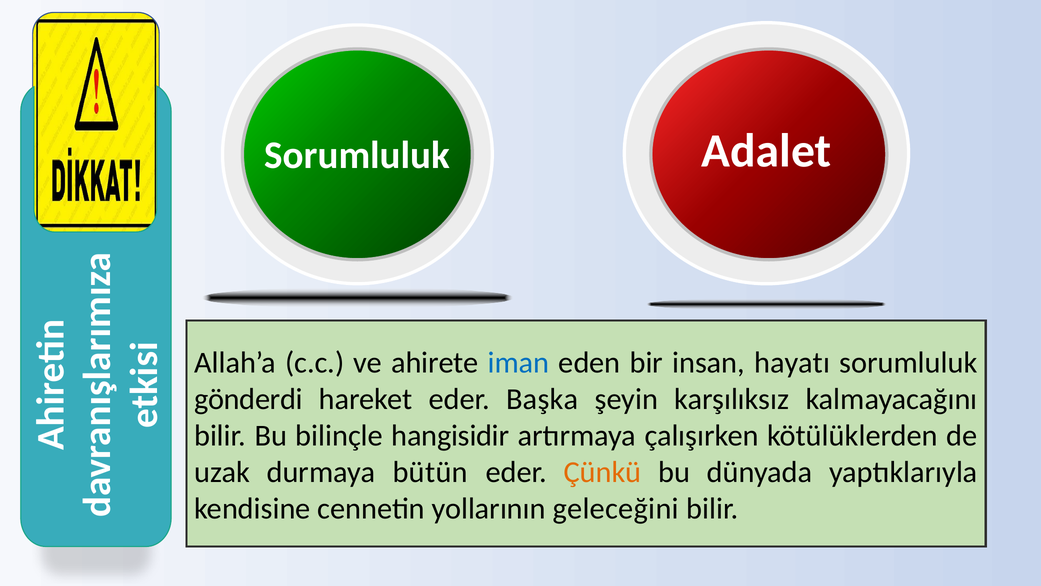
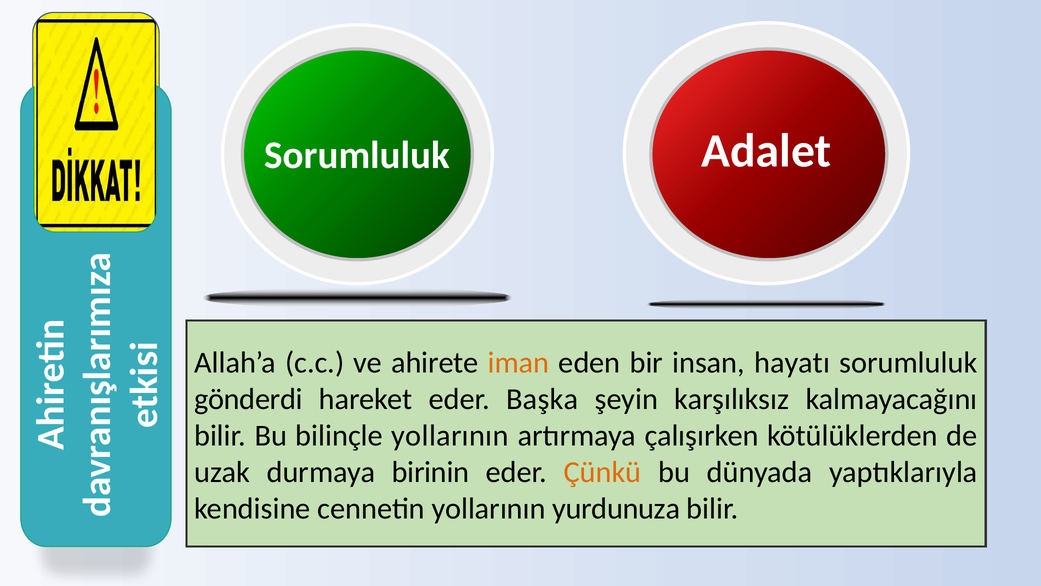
iman colour: blue -> orange
bilinçle hangisidir: hangisidir -> yollarının
bütün: bütün -> birinin
geleceğini: geleceğini -> yurdunuza
